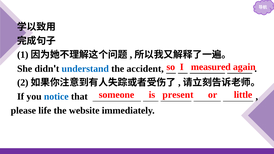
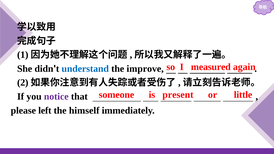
accident: accident -> improve
notice colour: blue -> purple
life: life -> left
website: website -> himself
